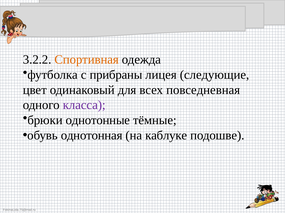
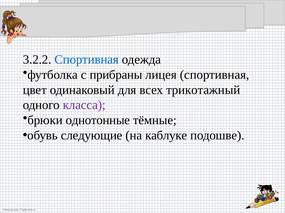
Спортивная at (87, 60) colour: orange -> blue
лицея следующие: следующие -> спортивная
повседневная: повседневная -> трикотажный
однотонная: однотонная -> следующие
